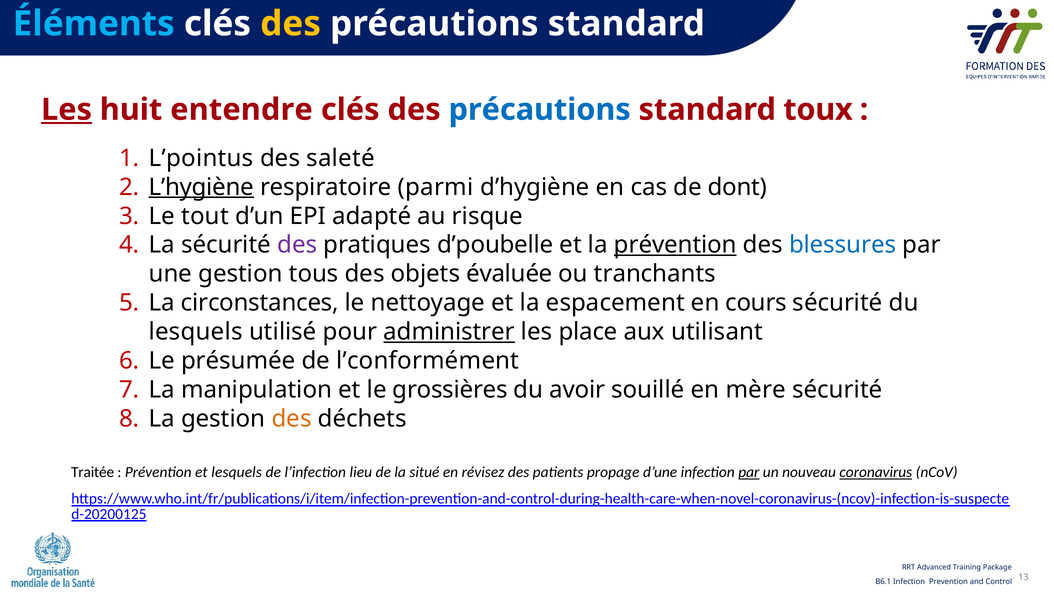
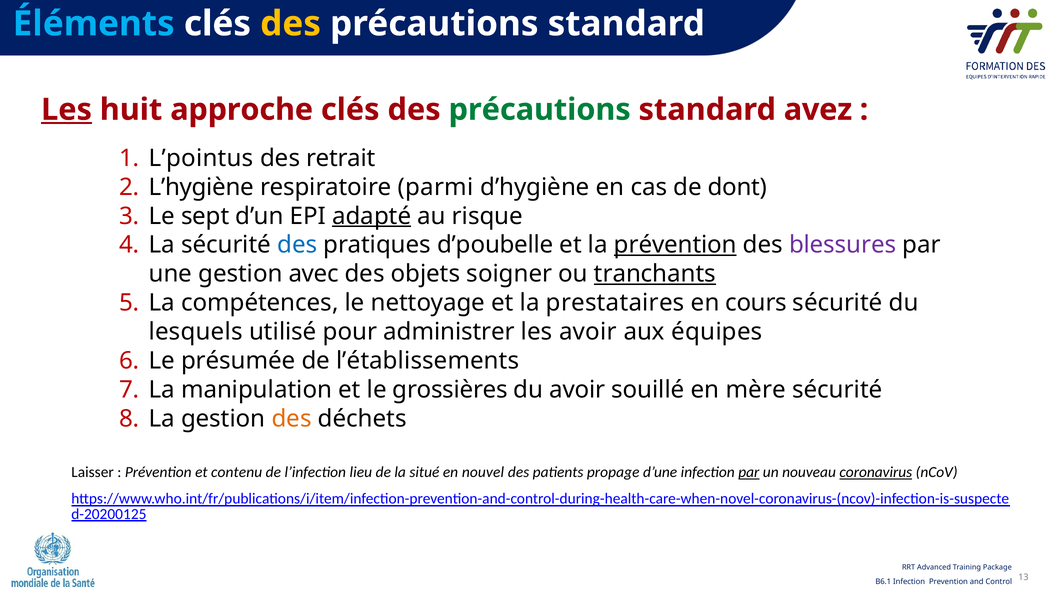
entendre: entendre -> approche
précautions at (540, 110) colour: blue -> green
toux: toux -> avez
saleté: saleté -> retrait
L’hygiène underline: present -> none
tout: tout -> sept
adapté underline: none -> present
des at (297, 245) colour: purple -> blue
blessures colour: blue -> purple
tous: tous -> avec
évaluée: évaluée -> soigner
tranchants underline: none -> present
circonstances: circonstances -> compétences
espacement: espacement -> prestataires
administrer underline: present -> none
les place: place -> avoir
utilisant: utilisant -> équipes
l’conformément: l’conformément -> l’établissements
Traitée: Traitée -> Laisser
et lesquels: lesquels -> contenu
révisez: révisez -> nouvel
